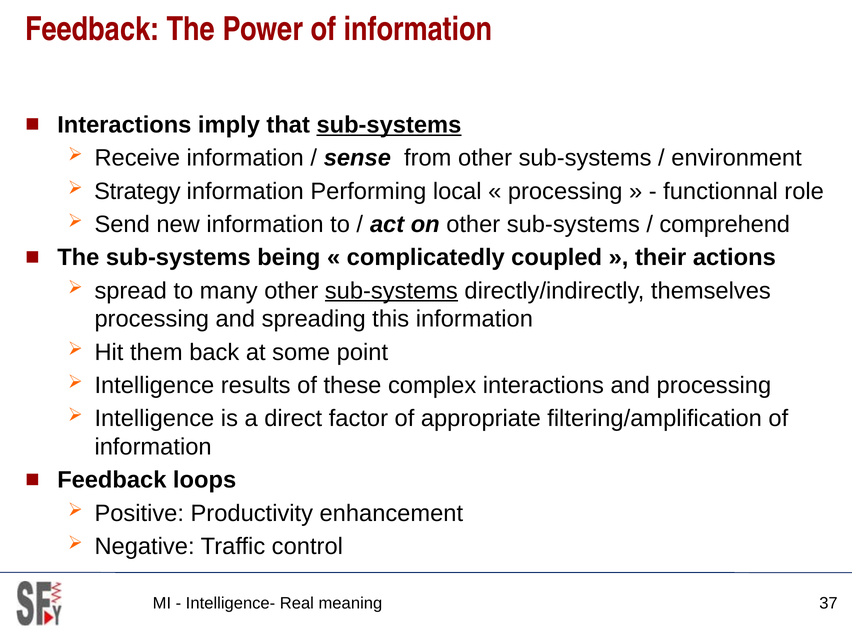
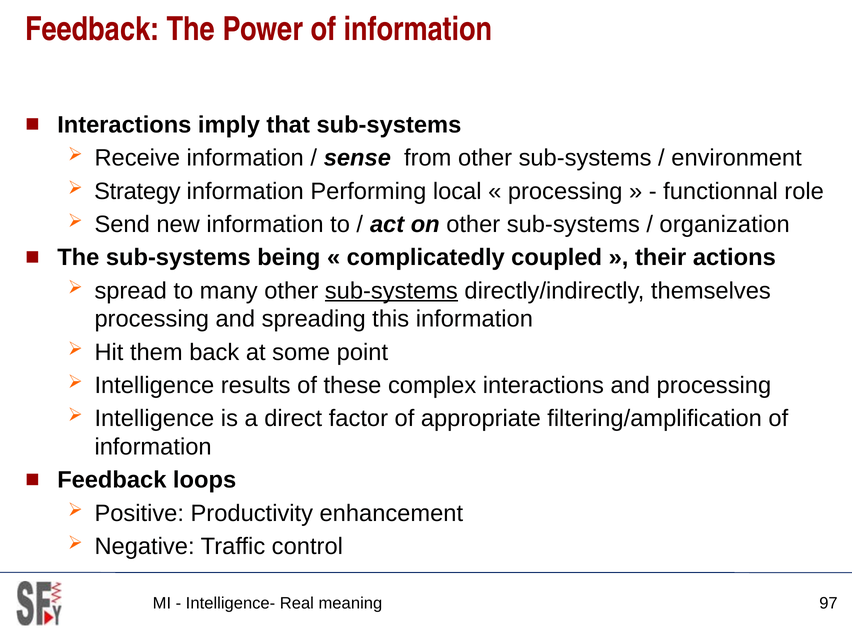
sub-systems at (389, 125) underline: present -> none
comprehend: comprehend -> organization
37: 37 -> 97
